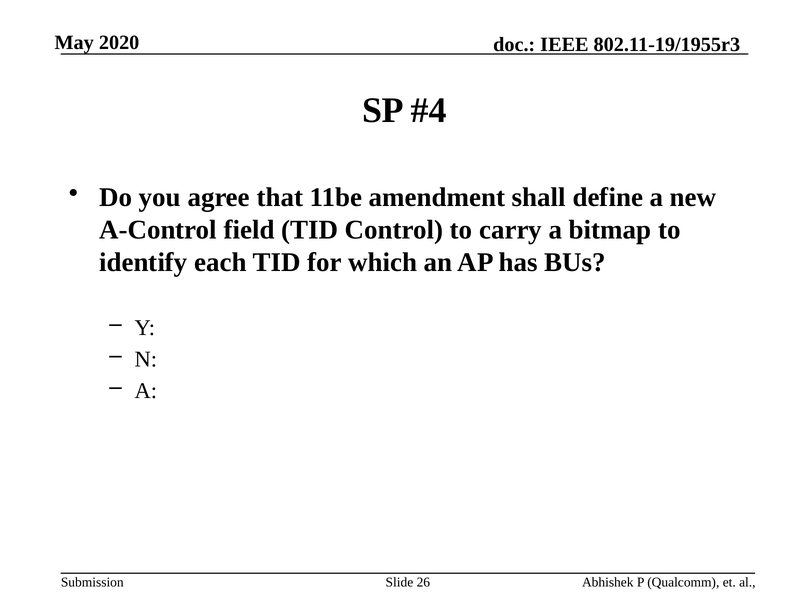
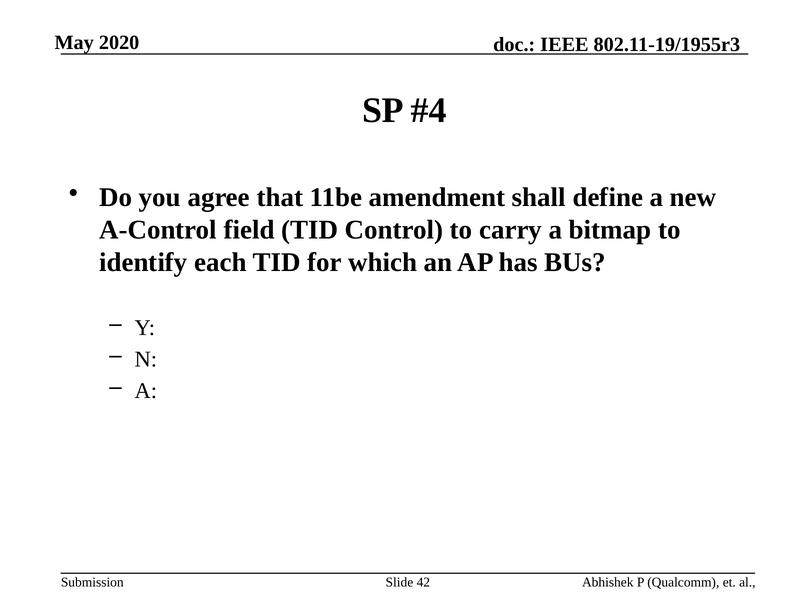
26: 26 -> 42
